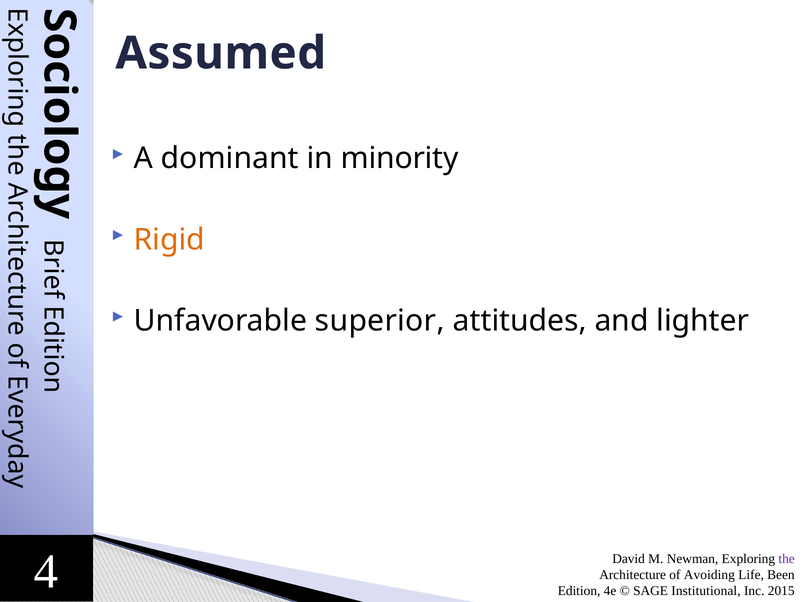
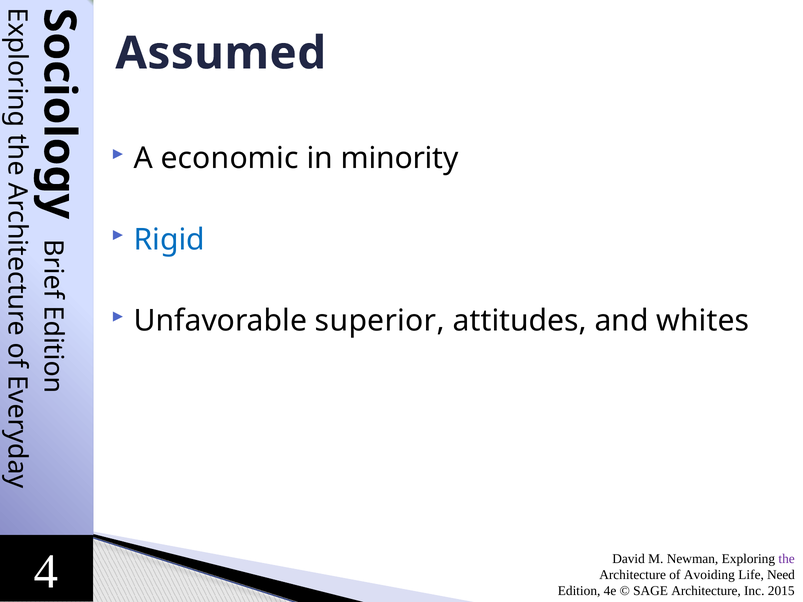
dominant: dominant -> economic
Rigid colour: orange -> blue
lighter: lighter -> whites
Been: Been -> Need
SAGE Institutional: Institutional -> Architecture
